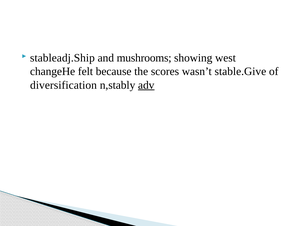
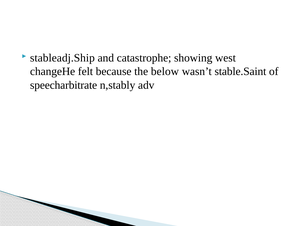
mushrooms: mushrooms -> catastrophe
scores: scores -> below
stable.Give: stable.Give -> stable.Saint
diversification: diversification -> speecharbitrate
adv underline: present -> none
